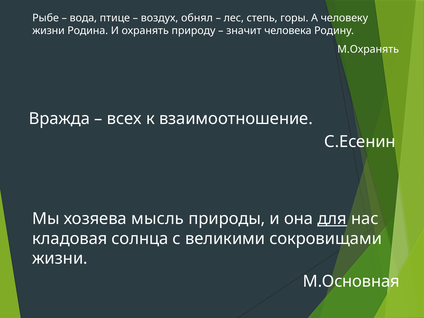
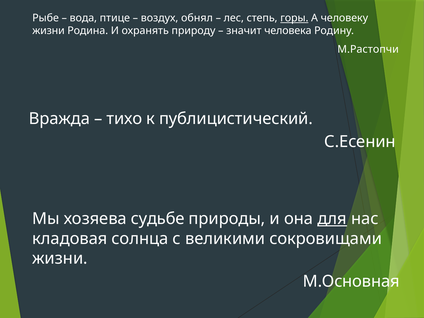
горы underline: none -> present
М.Охранять: М.Охранять -> М.Растопчи
всех: всех -> тихо
взаимоотношение: взаимоотношение -> публицистический
мысль: мысль -> судьбе
